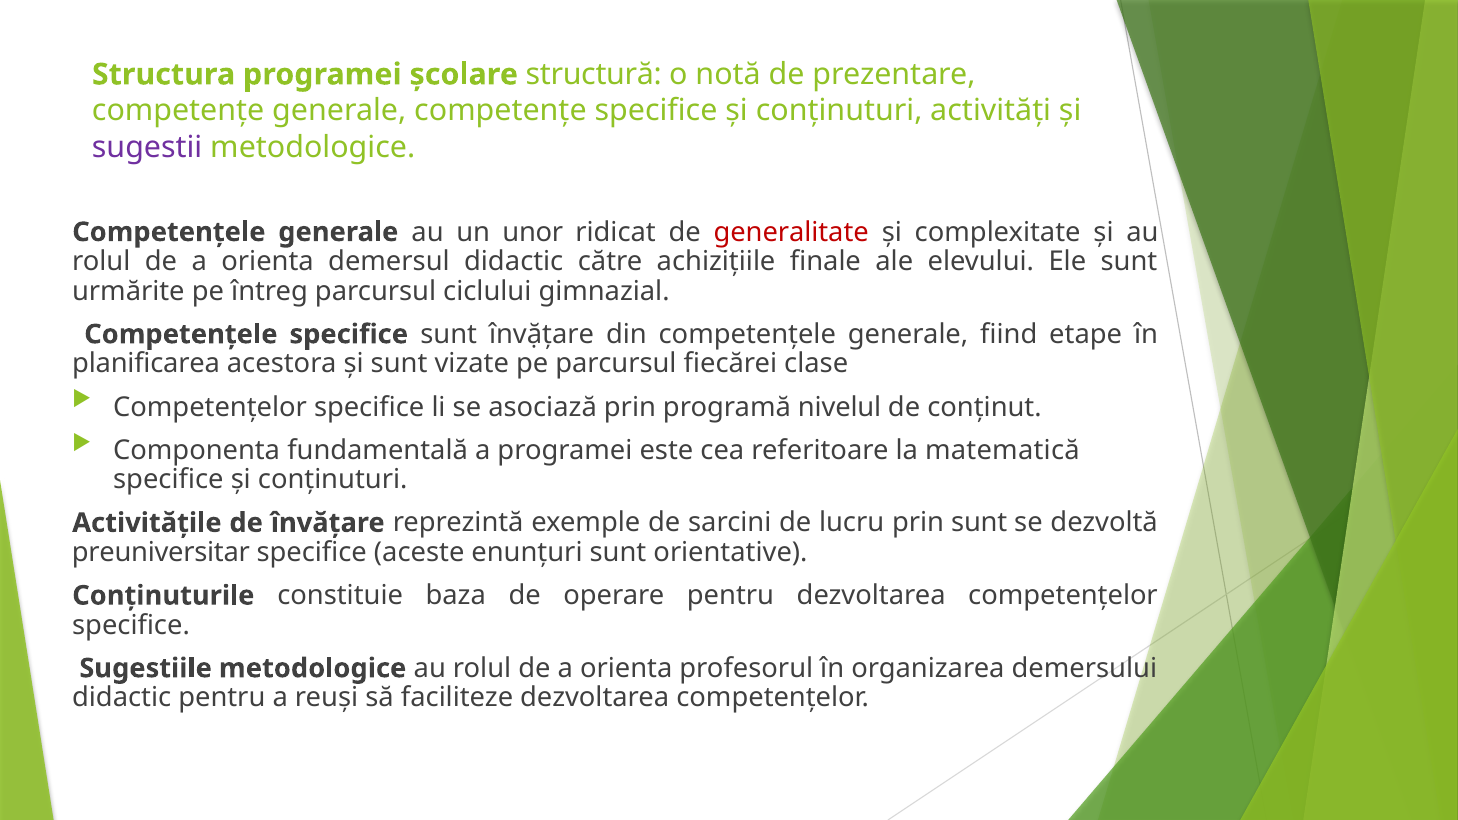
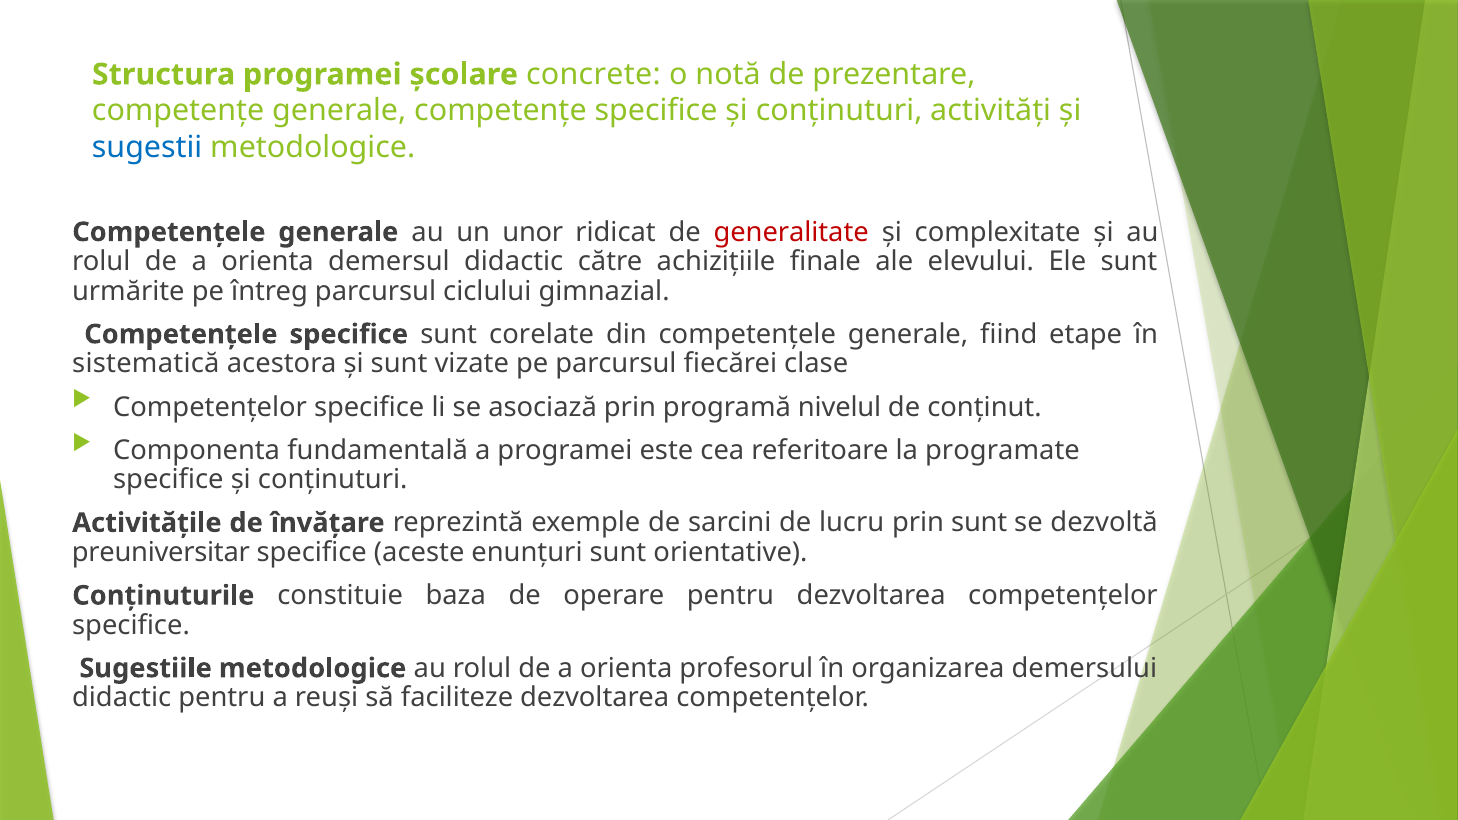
structură: structură -> concrete
sugestii colour: purple -> blue
învặţare: învặţare -> corelate
planificarea: planificarea -> sistematică
matematică: matematică -> programate
